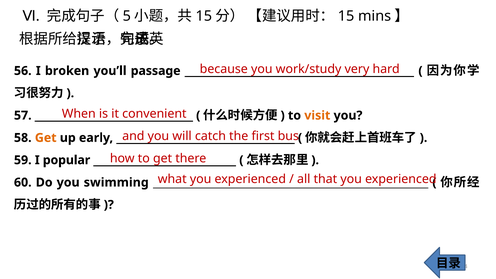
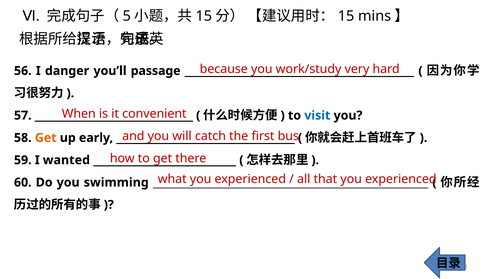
broken: broken -> danger
visit colour: orange -> blue
popular: popular -> wanted
